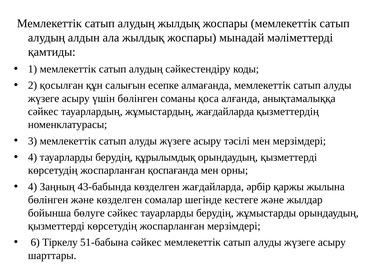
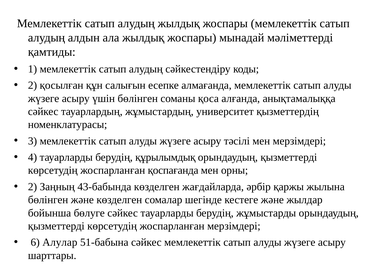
жұмыстардың жағдайларда: жағдайларда -> университет
4 at (33, 187): 4 -> 2
Тіркелу: Тіркелу -> Алулар
